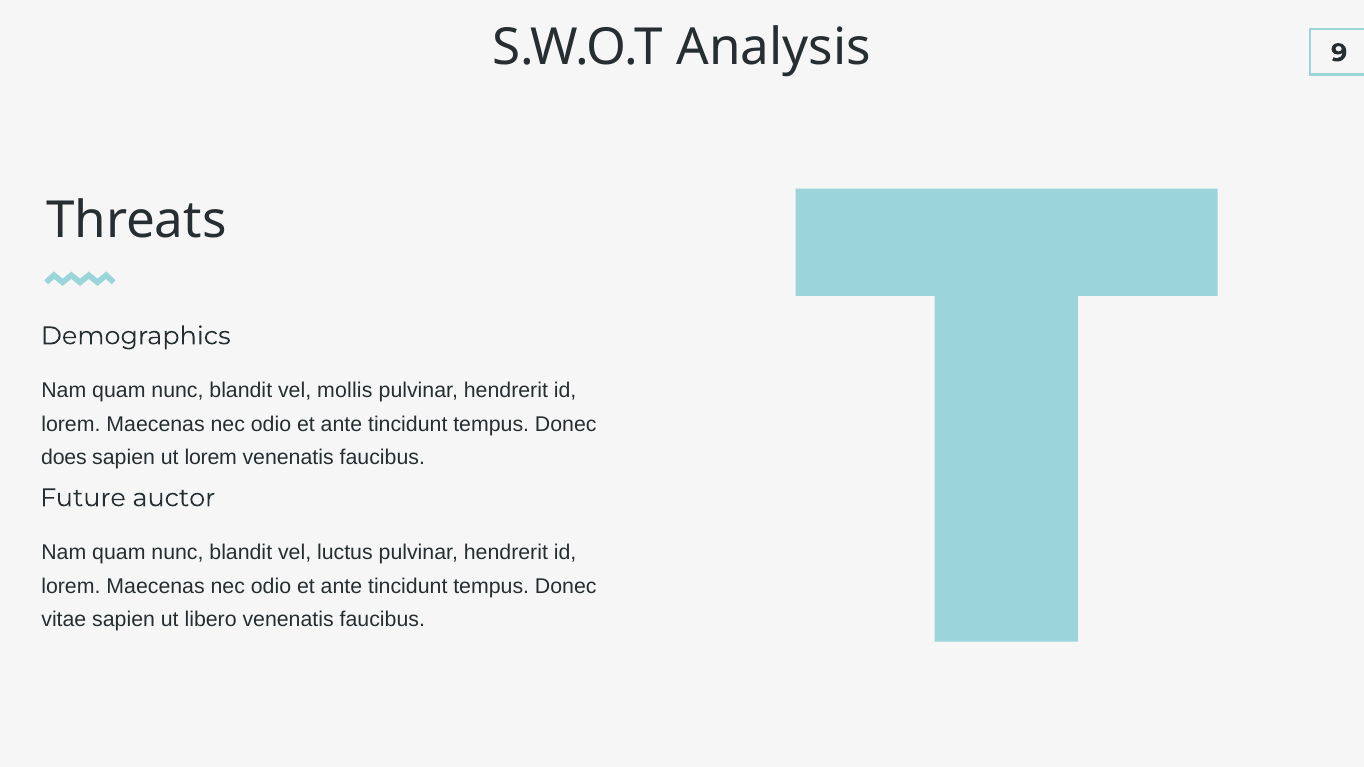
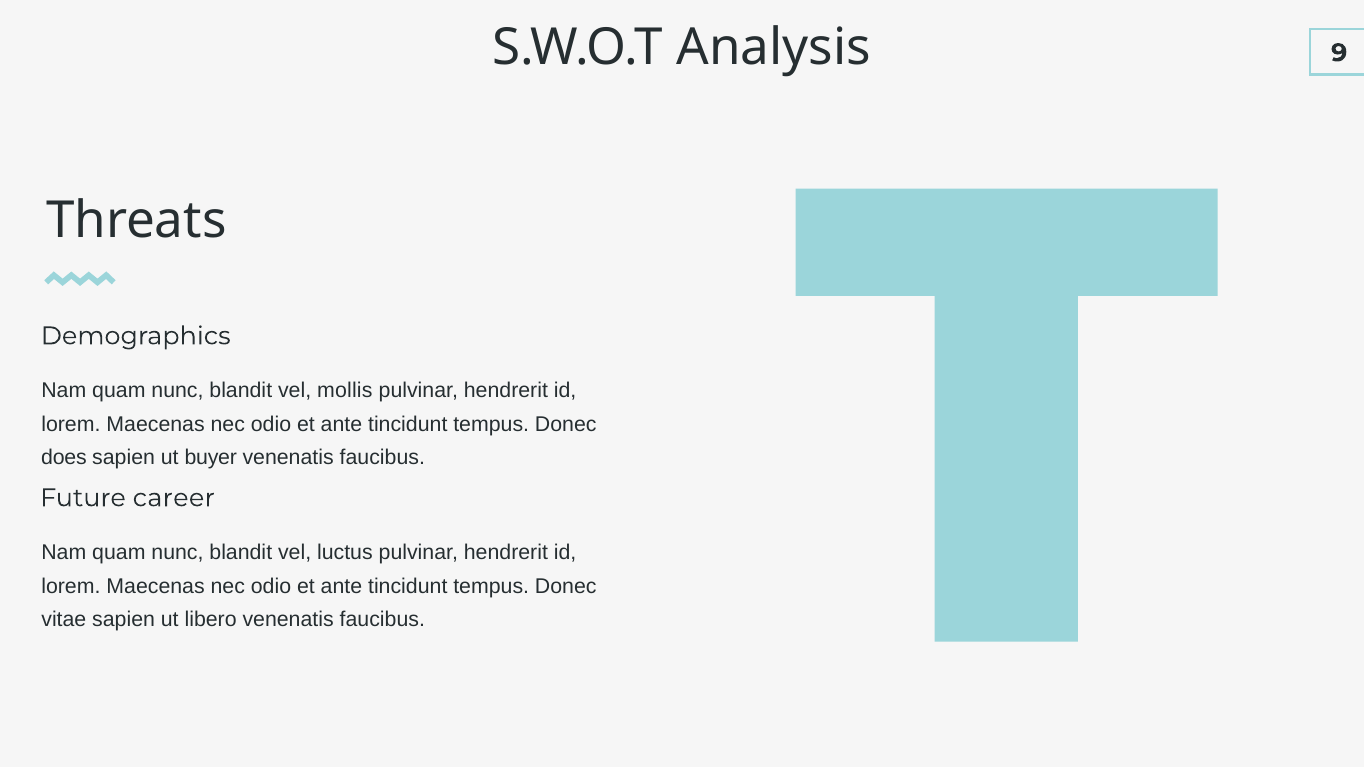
ut lorem: lorem -> buyer
auctor: auctor -> career
